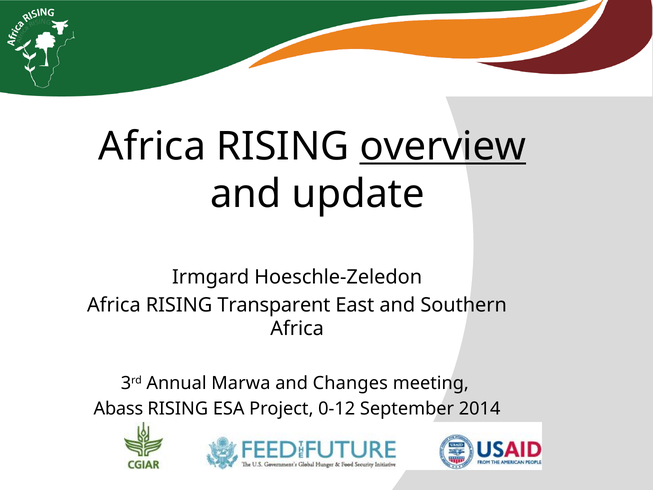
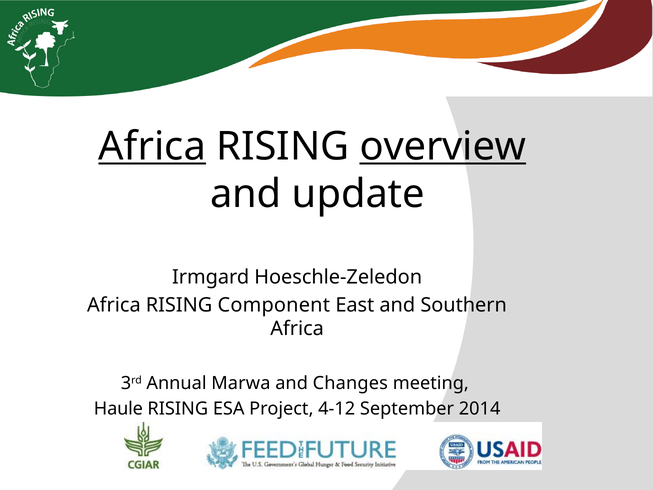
Africa at (152, 146) underline: none -> present
Transparent: Transparent -> Component
Abass: Abass -> Haule
0-12: 0-12 -> 4-12
